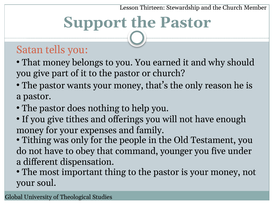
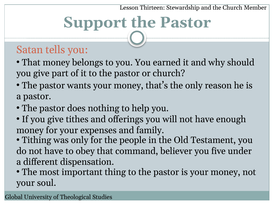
younger: younger -> believer
